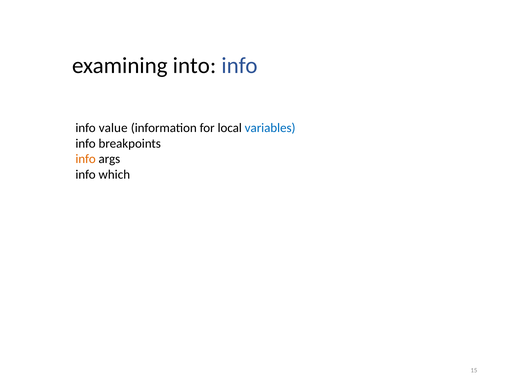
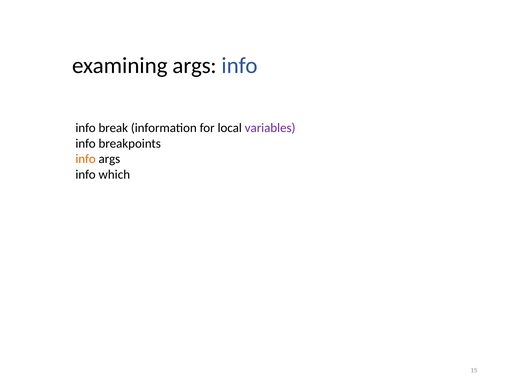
examining into: into -> args
value: value -> break
variables colour: blue -> purple
